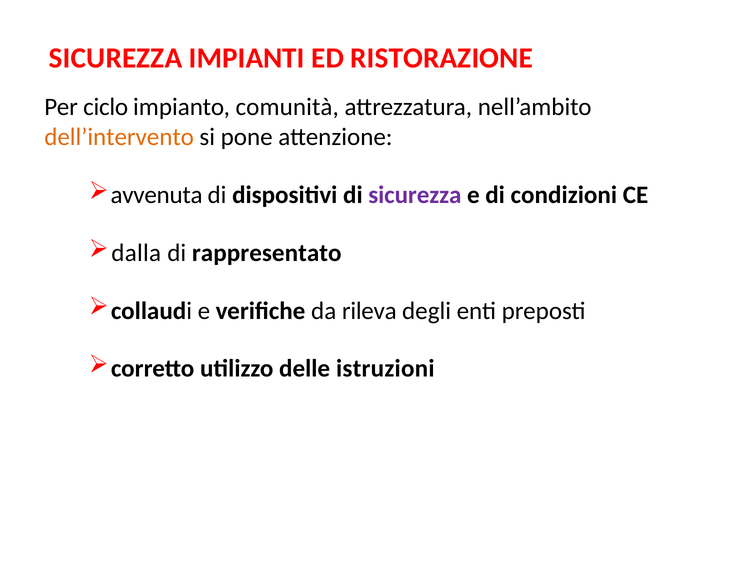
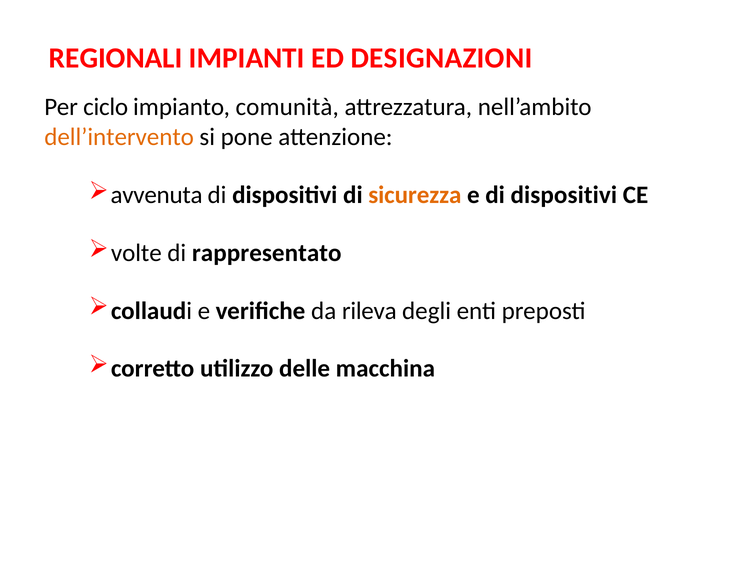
SICUREZZA at (116, 58): SICUREZZA -> REGIONALI
RISTORAZIONE: RISTORAZIONE -> DESIGNAZIONI
sicurezza at (415, 195) colour: purple -> orange
e di condizioni: condizioni -> dispositivi
dalla: dalla -> volte
istruzioni: istruzioni -> macchina
